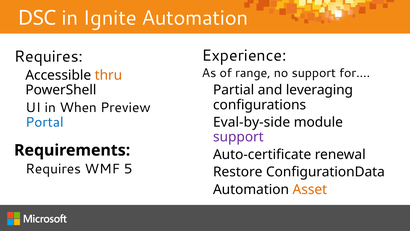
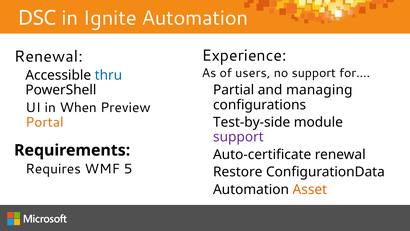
Requires at (49, 56): Requires -> Renewal
range: range -> users
thru colour: orange -> blue
leveraging: leveraging -> managing
Eval-by-side: Eval-by-side -> Test-by-side
Portal colour: blue -> orange
